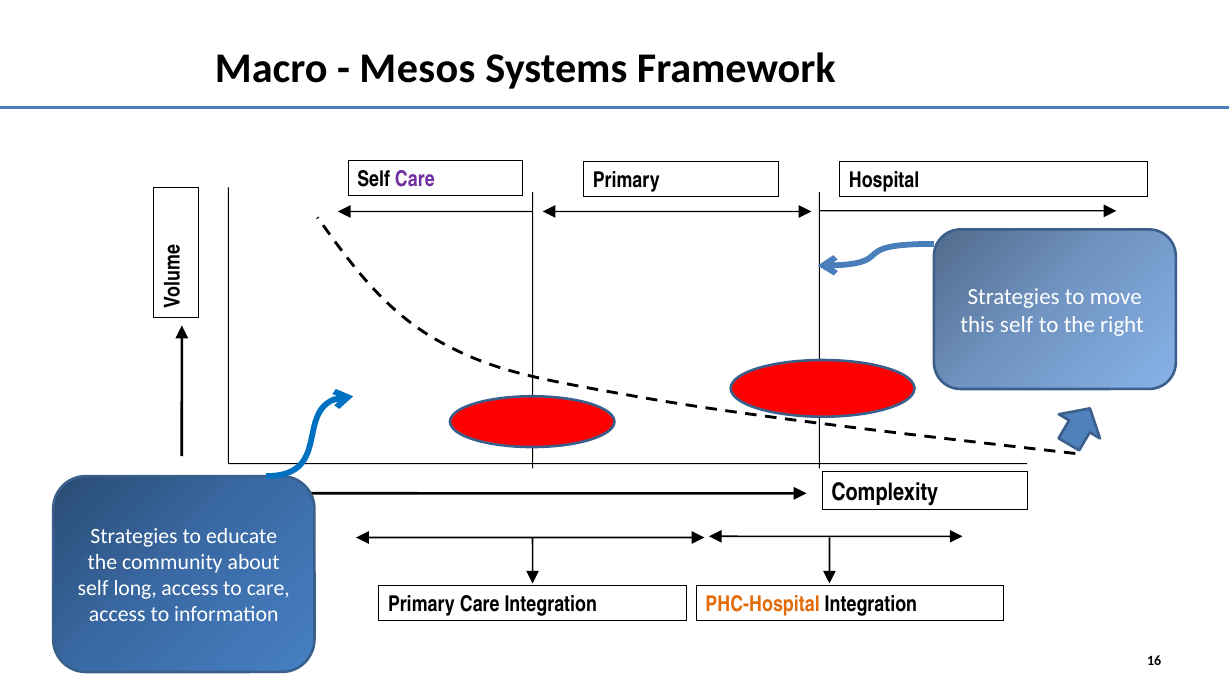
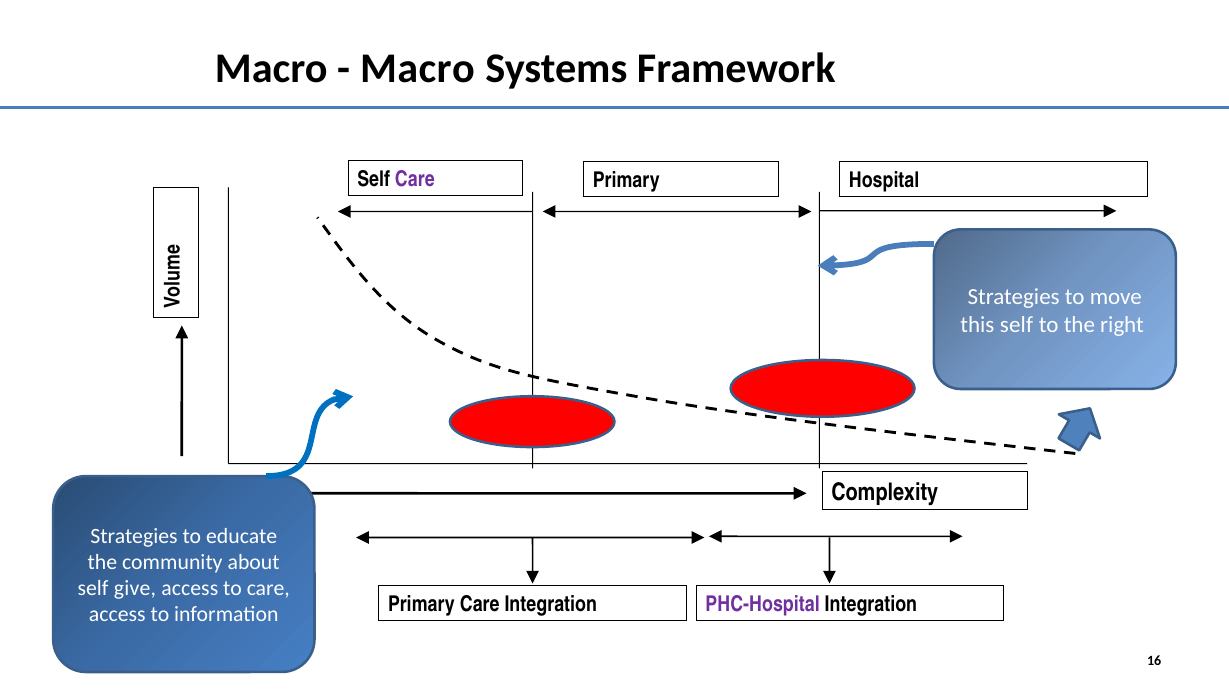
Mesos at (417, 68): Mesos -> Macro
long: long -> give
PHC-Hospital colour: orange -> purple
